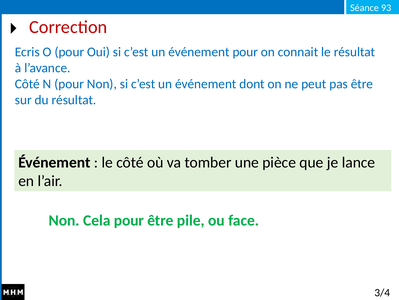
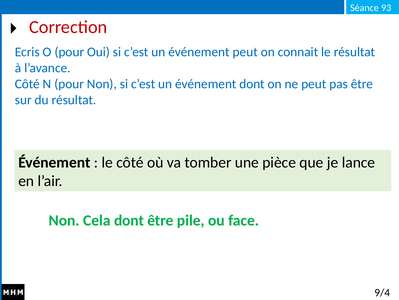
événement pour: pour -> peut
Cela pour: pour -> dont
3/4: 3/4 -> 9/4
